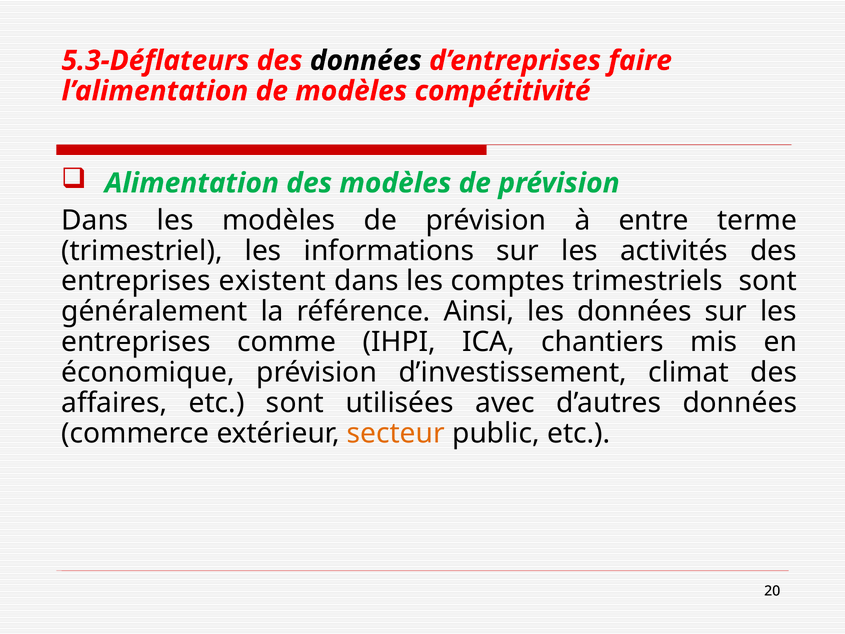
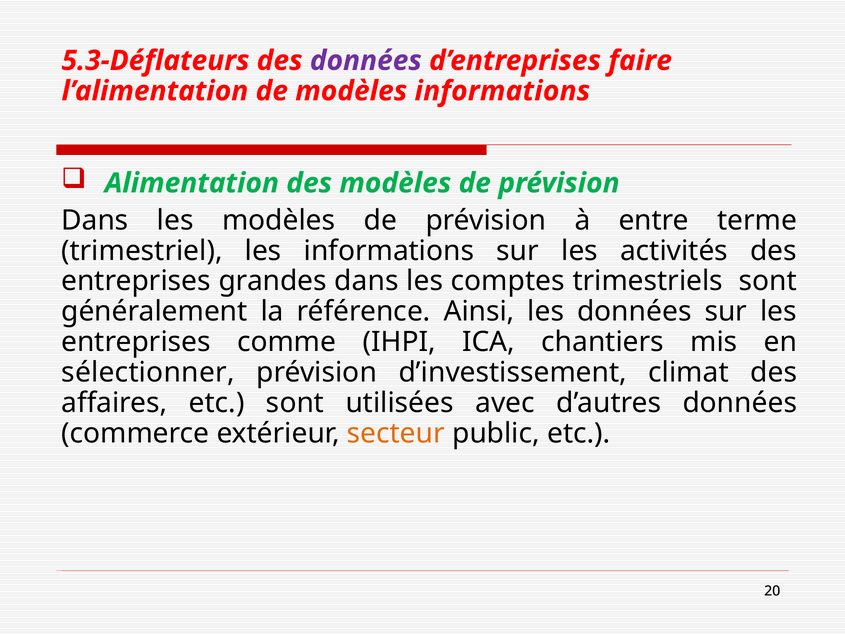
données at (366, 61) colour: black -> purple
modèles compétitivité: compétitivité -> informations
existent: existent -> grandes
économique: économique -> sélectionner
